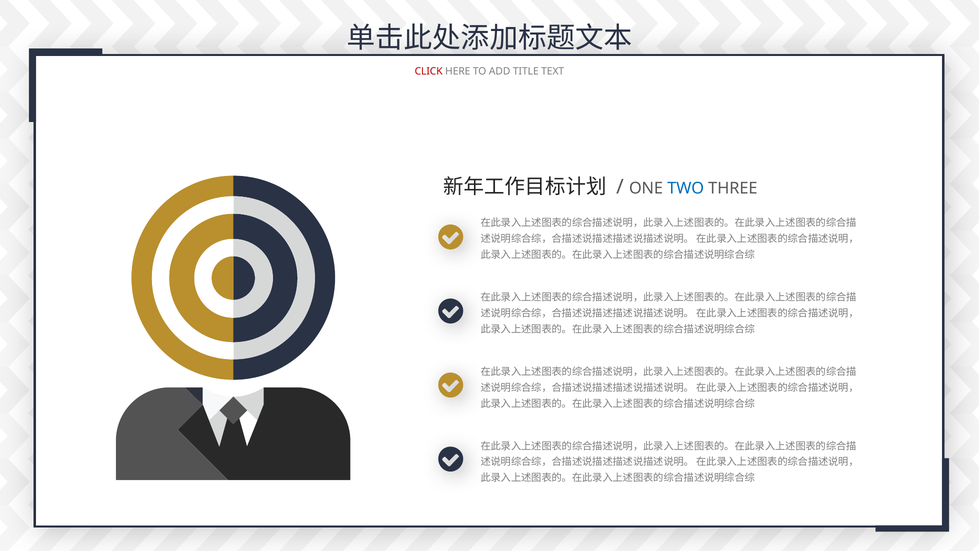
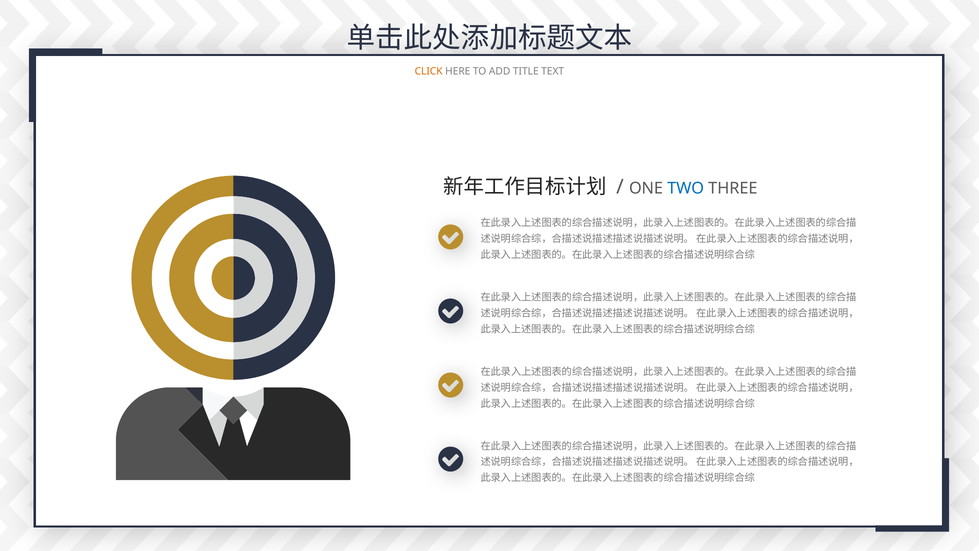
CLICK colour: red -> orange
